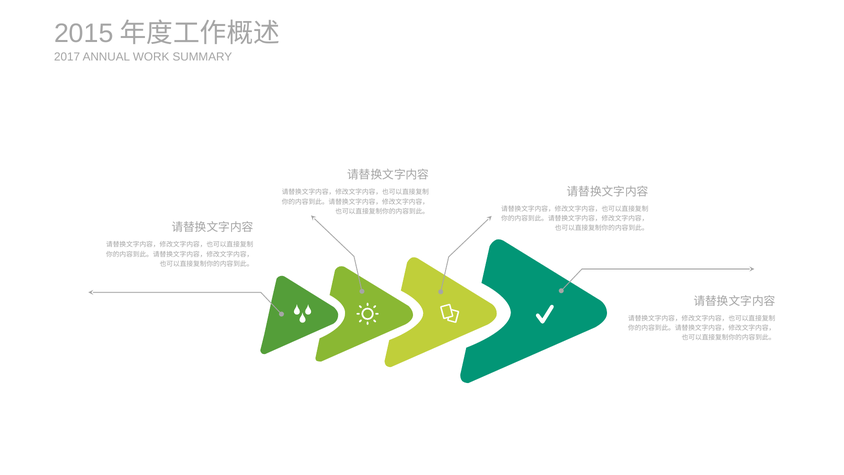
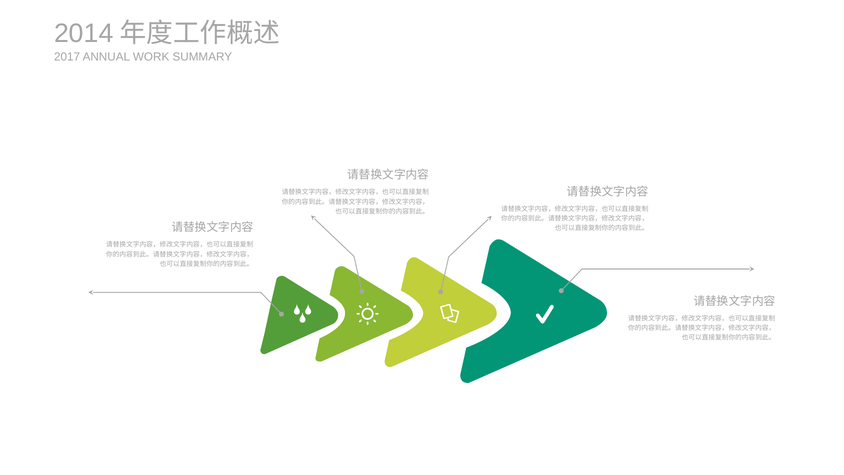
2015: 2015 -> 2014
